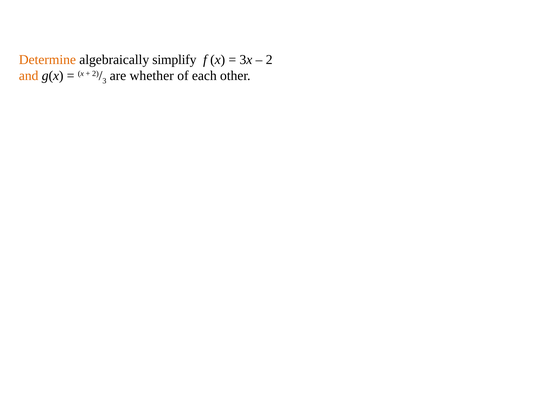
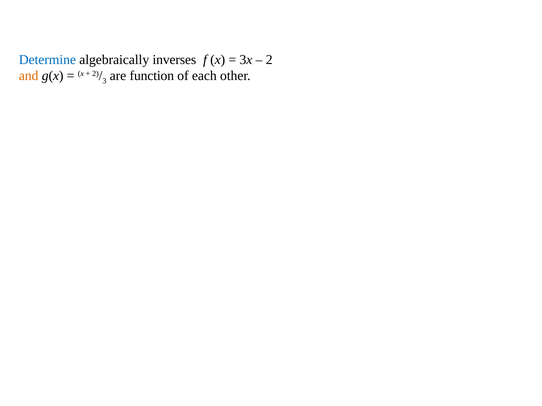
Determine colour: orange -> blue
simplify: simplify -> inverses
whether: whether -> function
